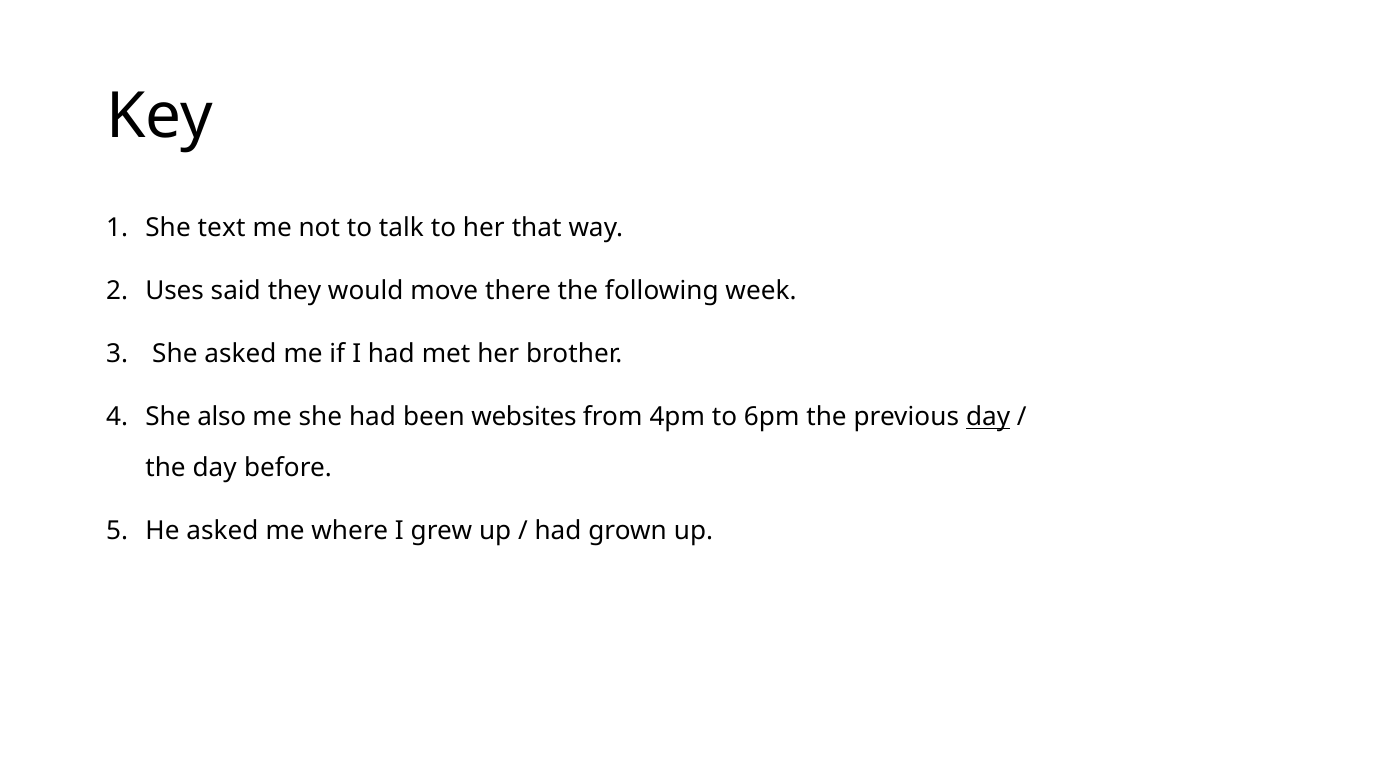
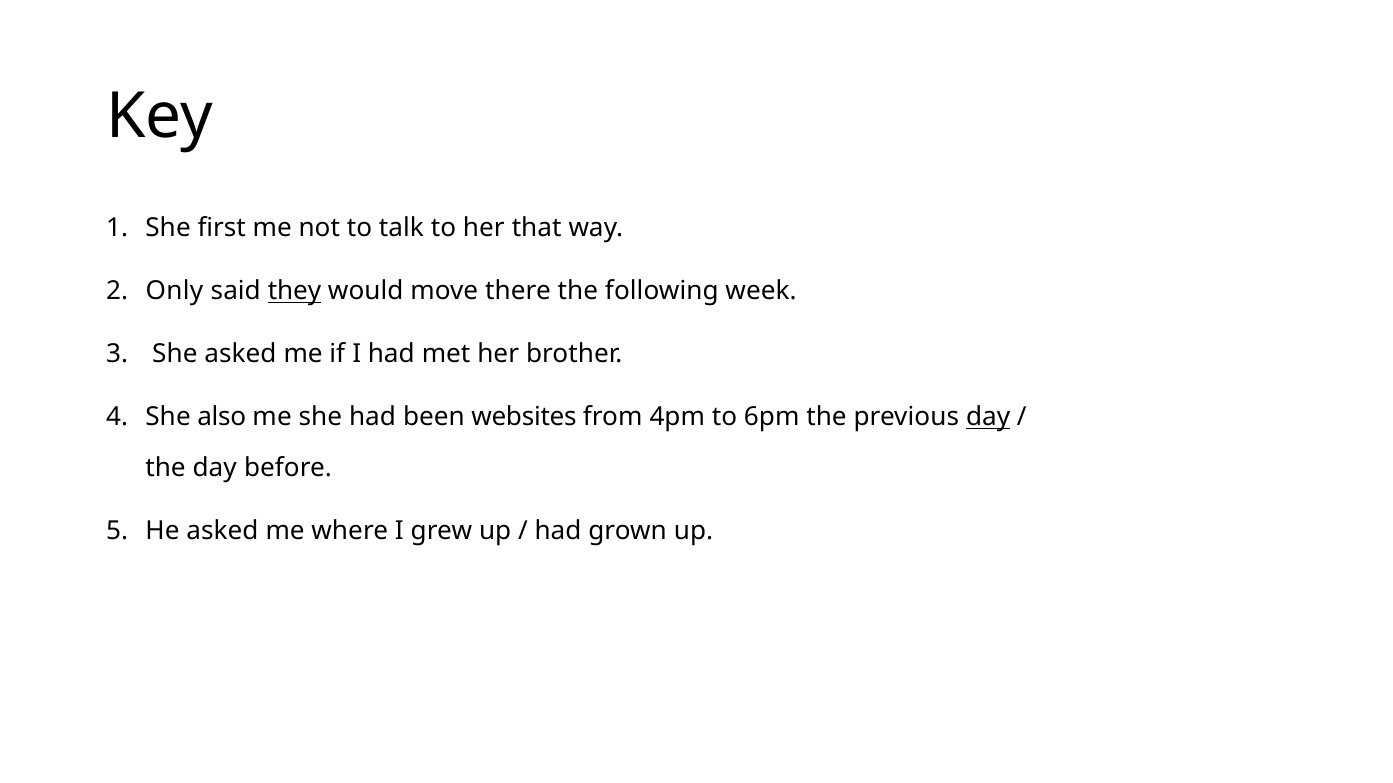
text: text -> first
Uses: Uses -> Only
they underline: none -> present
